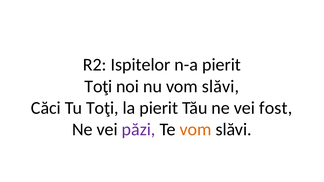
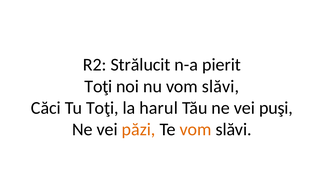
Ispitelor: Ispitelor -> Strălucit
la pierit: pierit -> harul
fost: fost -> puşi
păzi colour: purple -> orange
